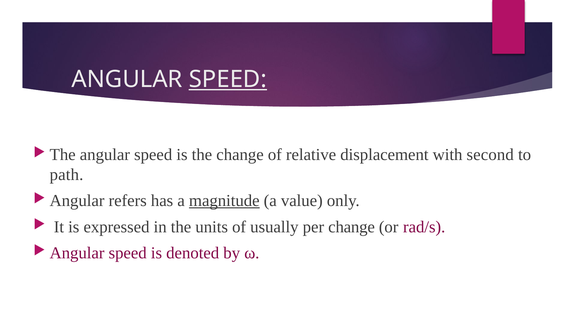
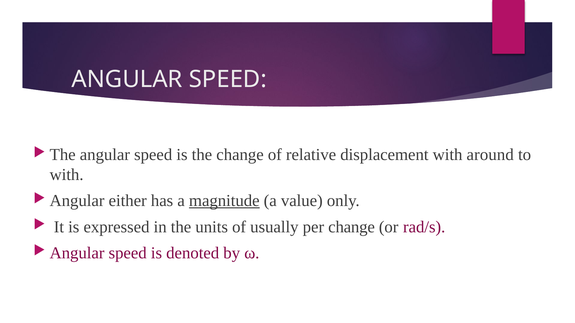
SPEED at (228, 79) underline: present -> none
second: second -> around
path at (67, 175): path -> with
refers: refers -> either
